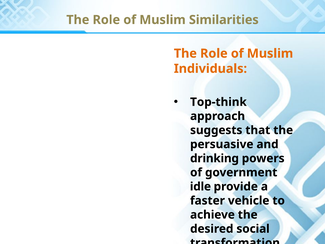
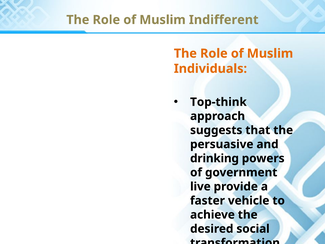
Similarities: Similarities -> Indifferent
idle: idle -> live
